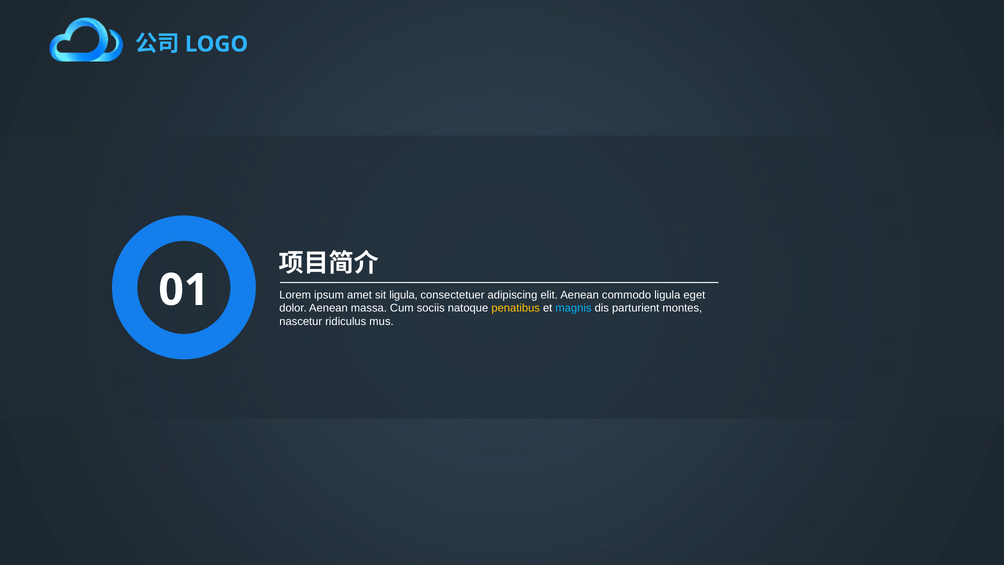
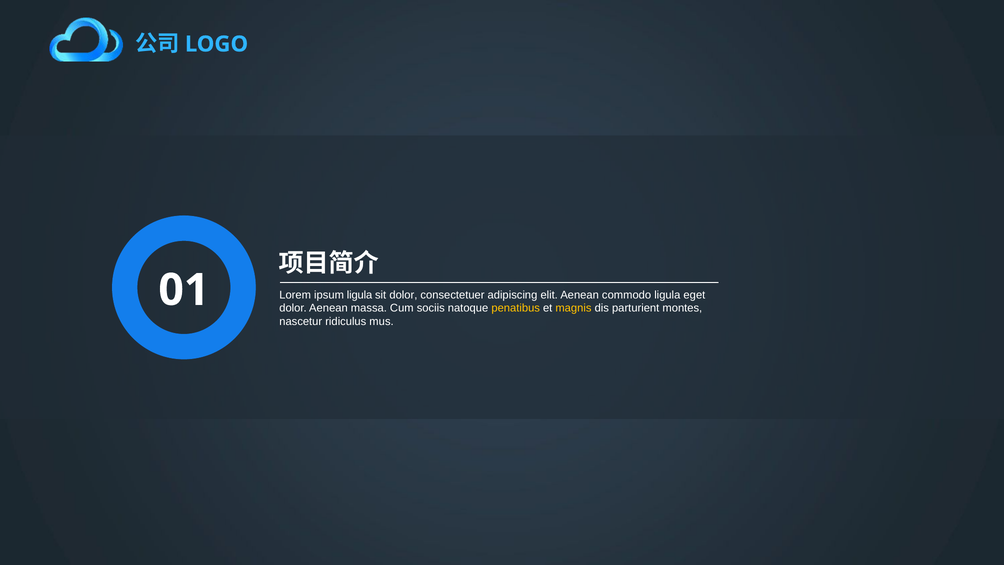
ipsum amet: amet -> ligula
sit ligula: ligula -> dolor
magnis colour: light blue -> yellow
